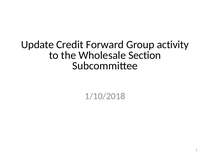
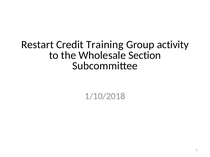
Update: Update -> Restart
Forward: Forward -> Training
